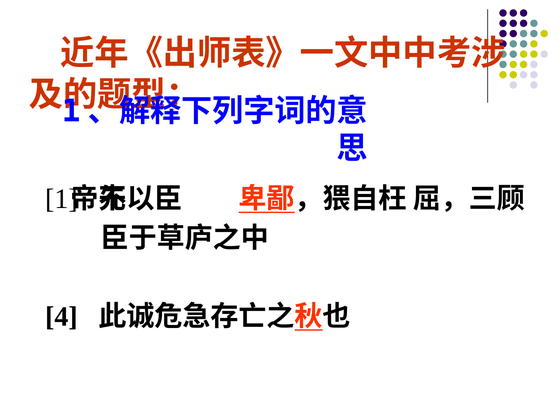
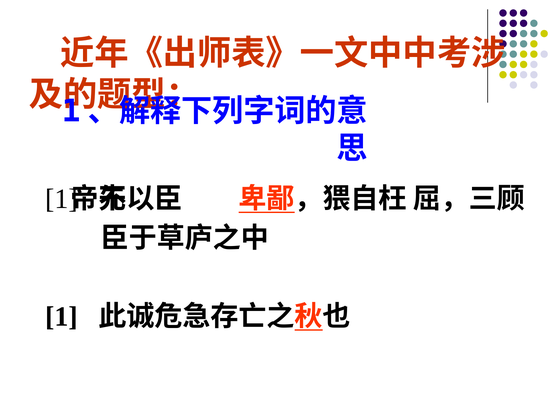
4 at (62, 317): 4 -> 1
